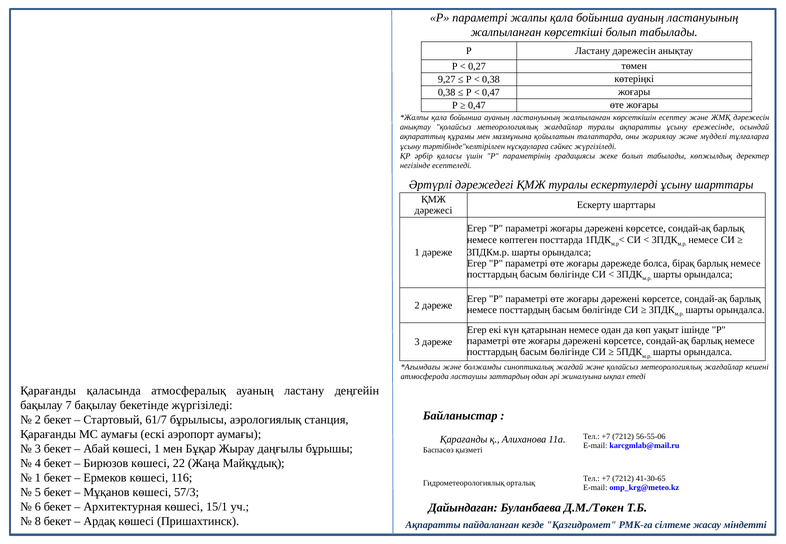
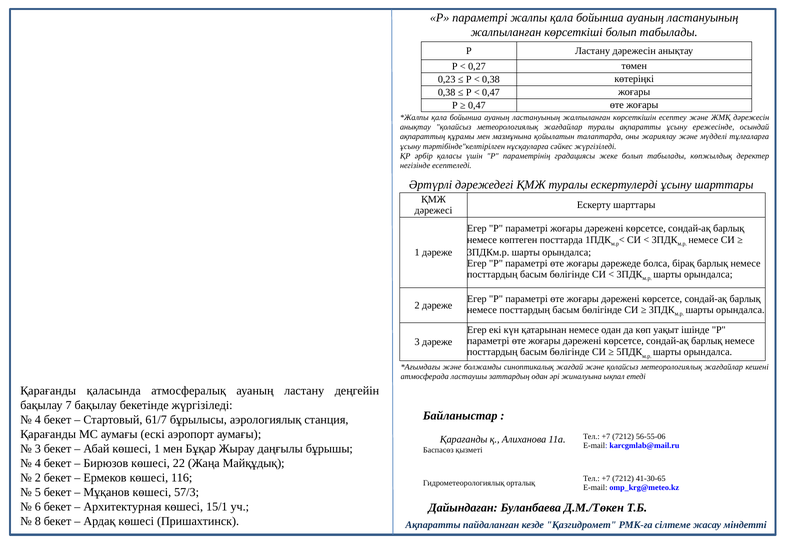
9,27: 9,27 -> 0,23
2 at (38, 420): 2 -> 4
1 at (38, 478): 1 -> 2
